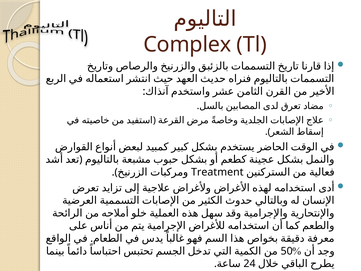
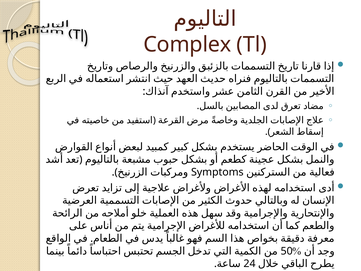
Treatment: Treatment -> Symptoms
